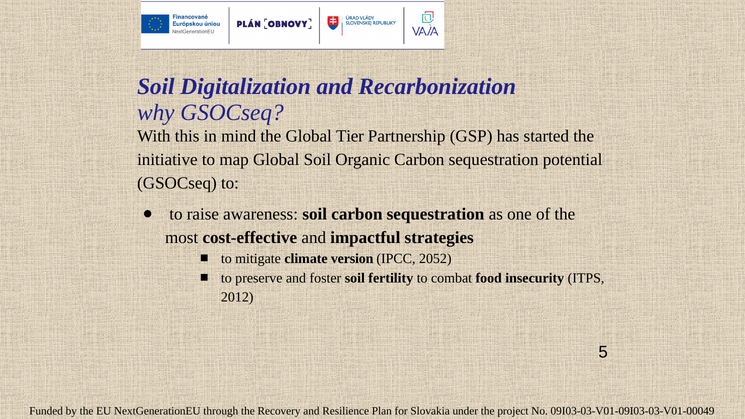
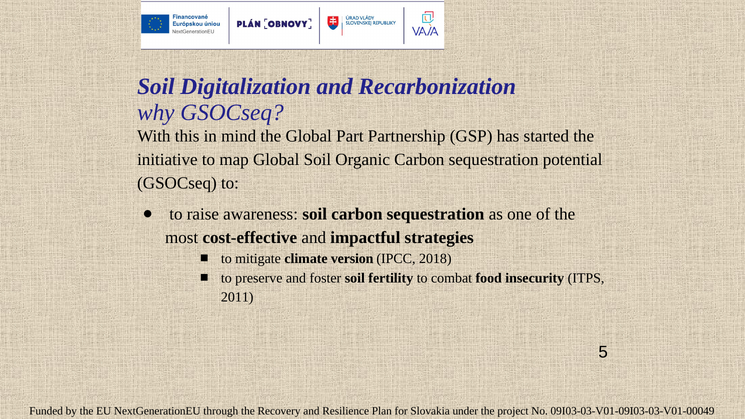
Tier: Tier -> Part
2052: 2052 -> 2018
2012: 2012 -> 2011
